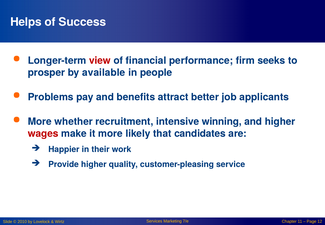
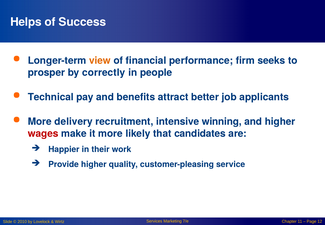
view colour: red -> orange
available: available -> correctly
Problems: Problems -> Technical
whether: whether -> delivery
